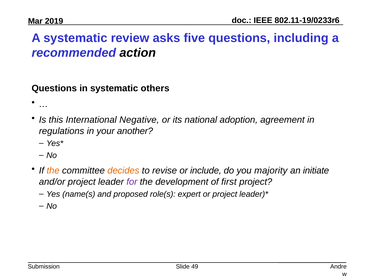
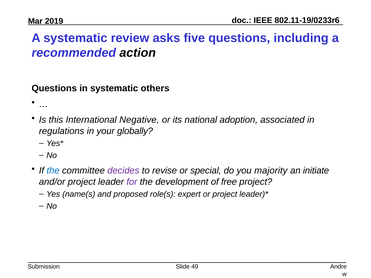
agreement: agreement -> associated
another: another -> globally
the at (53, 171) colour: orange -> blue
decides colour: orange -> purple
include: include -> special
first: first -> free
